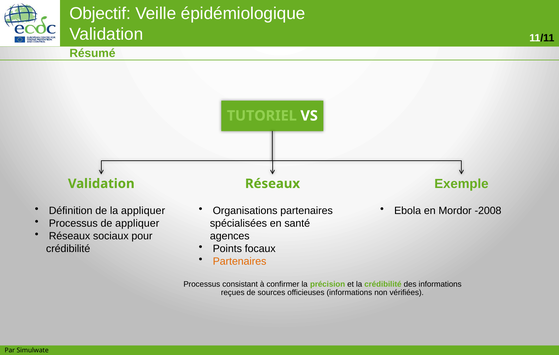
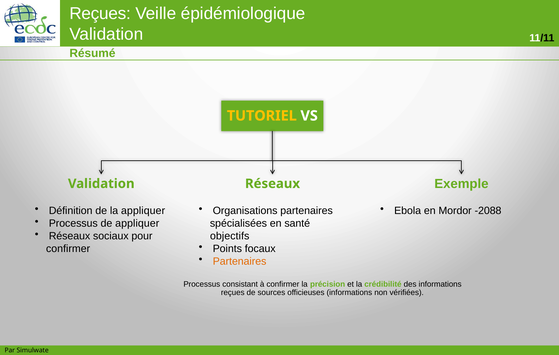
Objectif at (100, 13): Objectif -> Reçues
TUTORIEL colour: light green -> yellow
-2008: -2008 -> -2088
agences: agences -> objectifs
crédibilité at (68, 249): crédibilité -> confirmer
